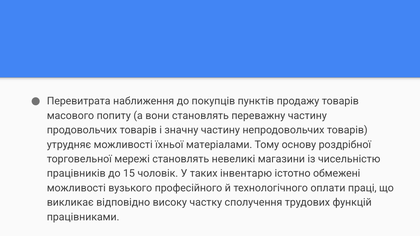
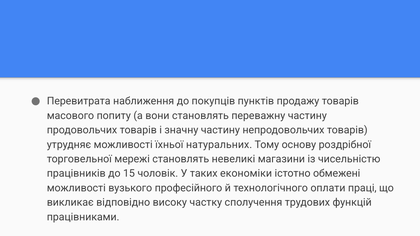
матеріалами: матеріалами -> натуральних
інвентарю: інвентарю -> економіки
